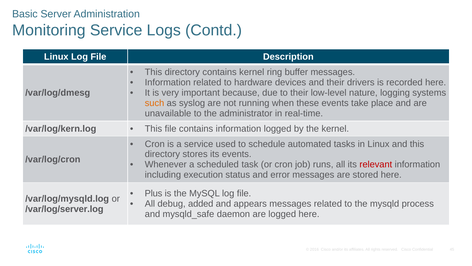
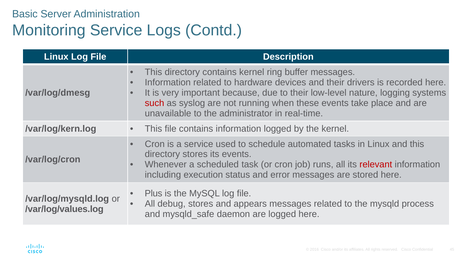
such colour: orange -> red
debug added: added -> stores
/var/log/server.log: /var/log/server.log -> /var/log/values.log
